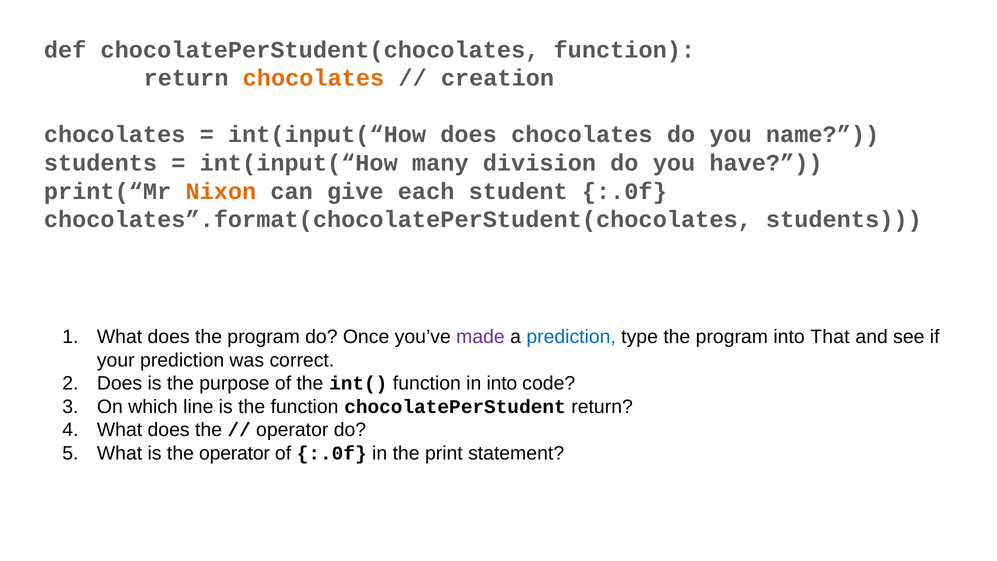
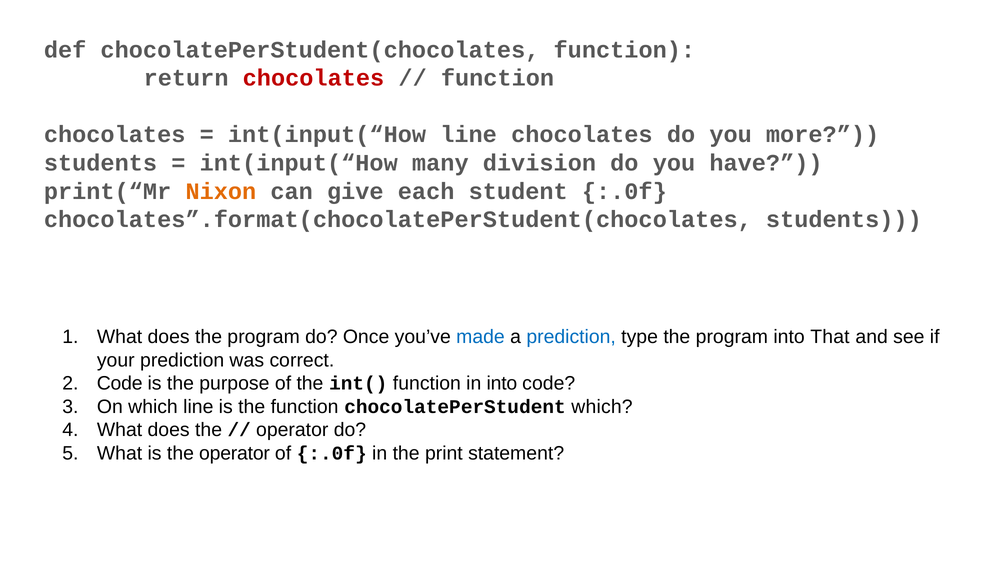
chocolates at (313, 78) colour: orange -> red
creation at (497, 78): creation -> function
int(input(“How does: does -> line
name: name -> more
made colour: purple -> blue
Does at (120, 383): Does -> Code
chocolatePerStudent return: return -> which
